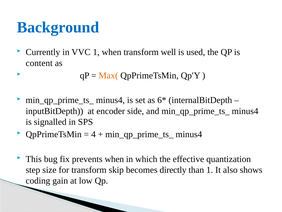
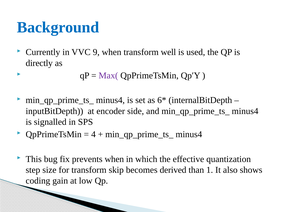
VVC 1: 1 -> 9
content: content -> directly
Max( colour: orange -> purple
directly: directly -> derived
